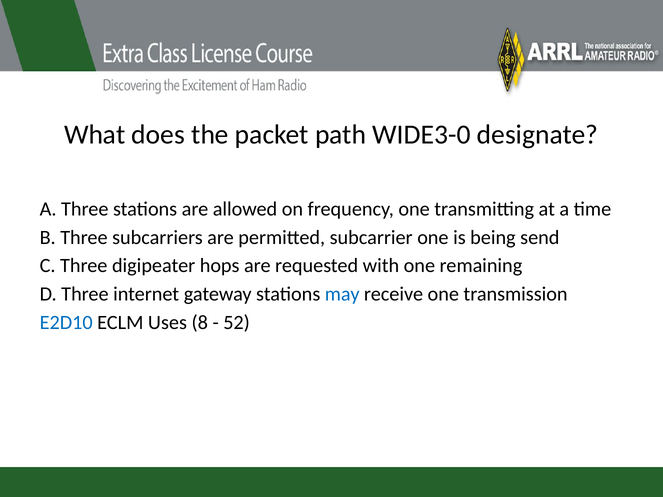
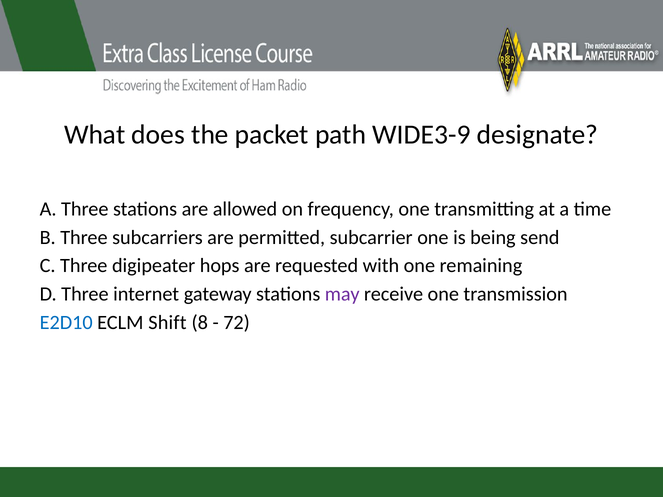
WIDE3-0: WIDE3-0 -> WIDE3-9
may colour: blue -> purple
Uses: Uses -> Shift
52: 52 -> 72
